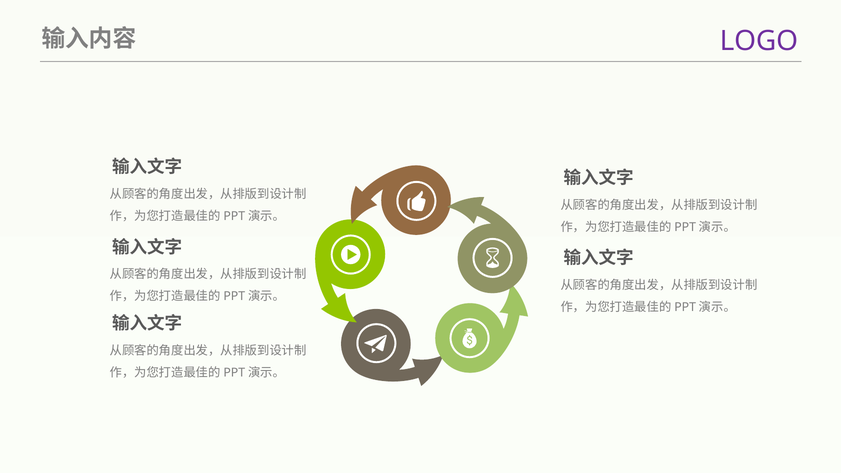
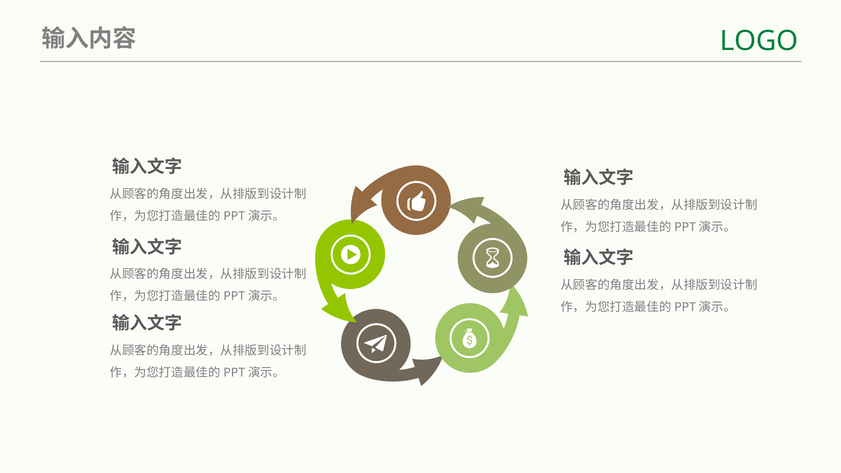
LOGO colour: purple -> green
